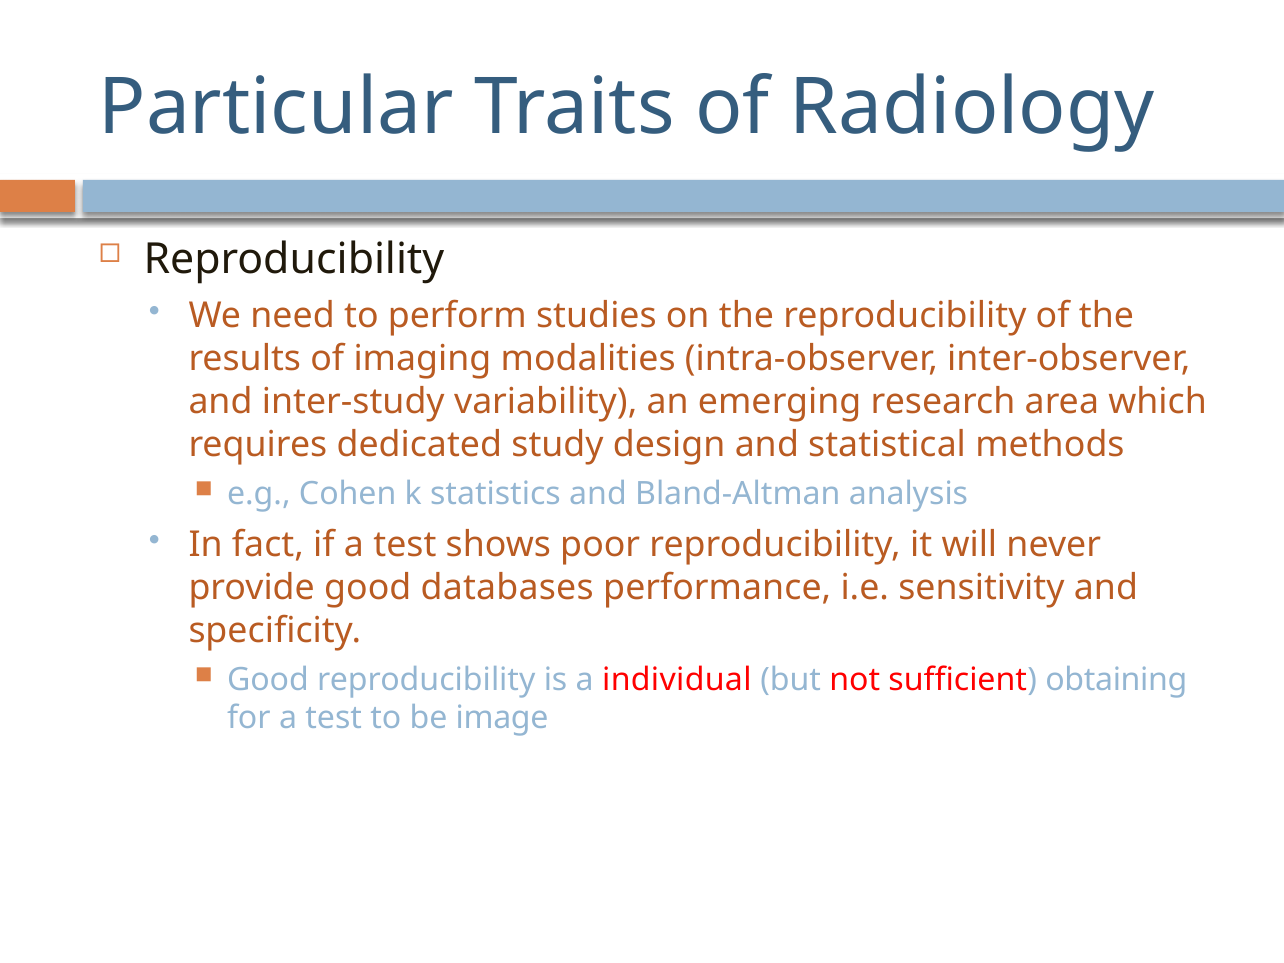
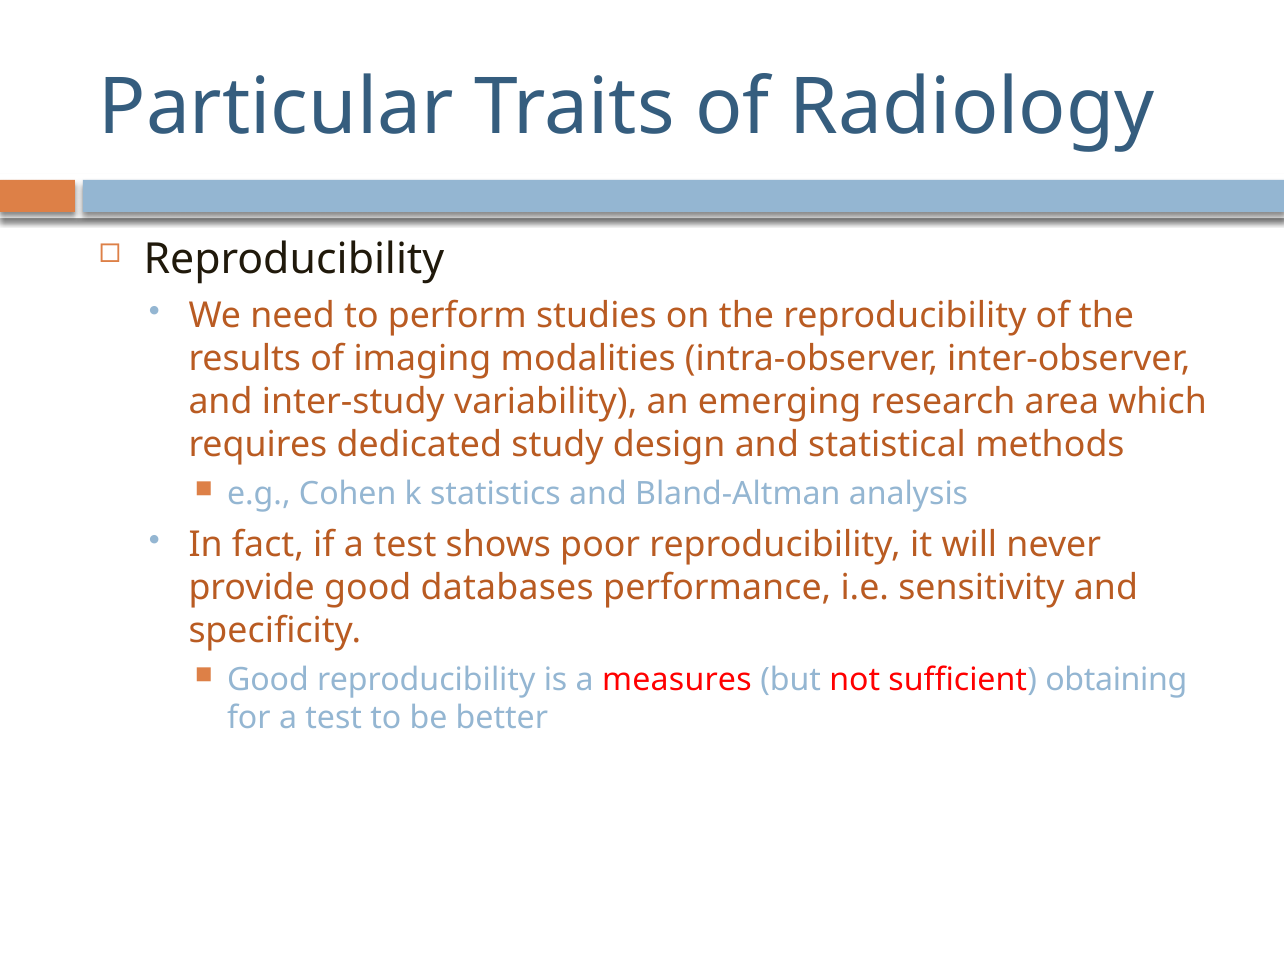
individual: individual -> measures
image: image -> better
